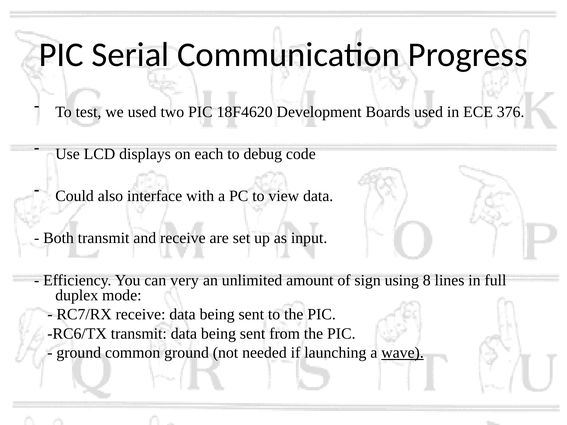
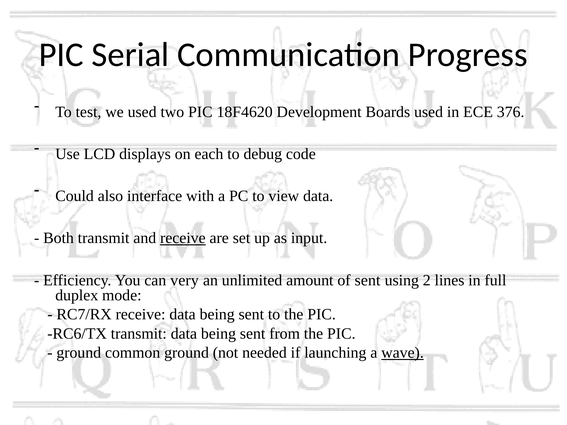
receive at (183, 238) underline: none -> present
of sign: sign -> sent
8: 8 -> 2
